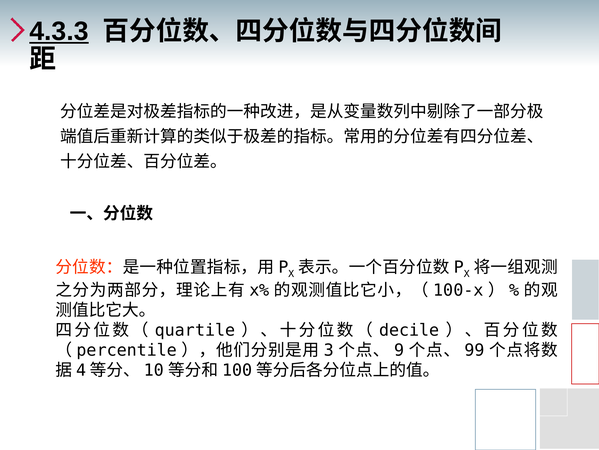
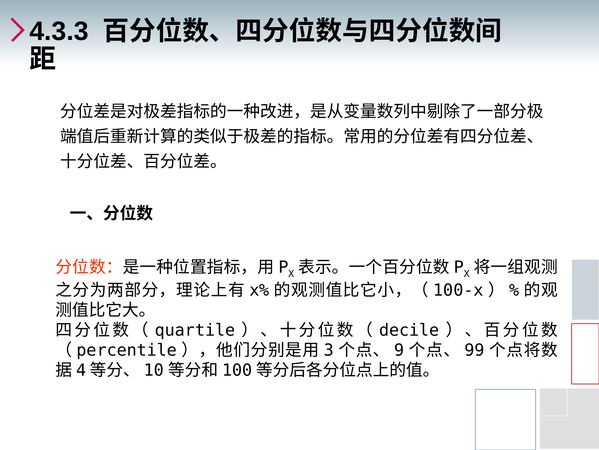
4.3.3 underline: present -> none
